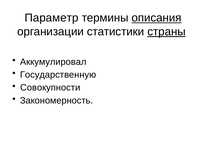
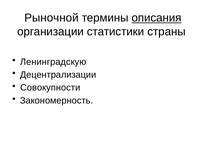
Параметр: Параметр -> Рыночной
страны underline: present -> none
Аккумулировал: Аккумулировал -> Ленинградскую
Государственную: Государственную -> Децентрализации
